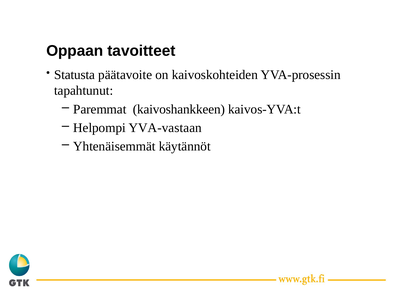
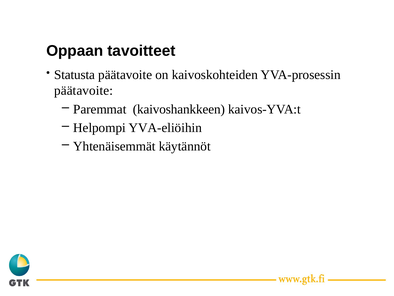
tapahtunut at (84, 90): tapahtunut -> päätavoite
YVA-vastaan: YVA-vastaan -> YVA-eliöihin
